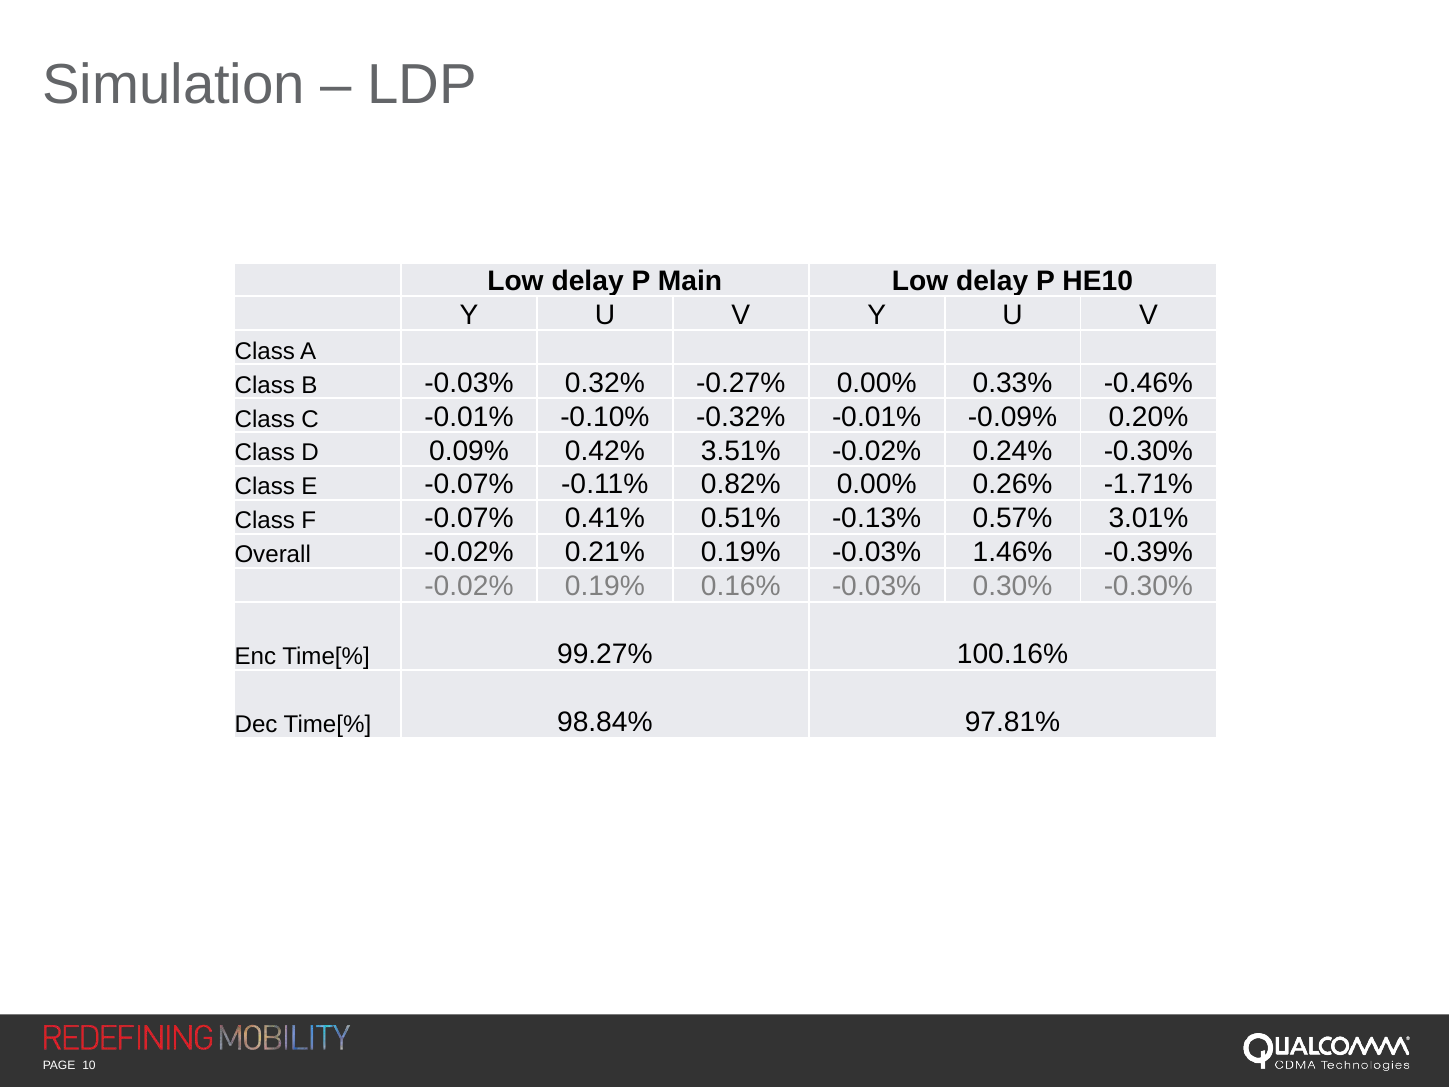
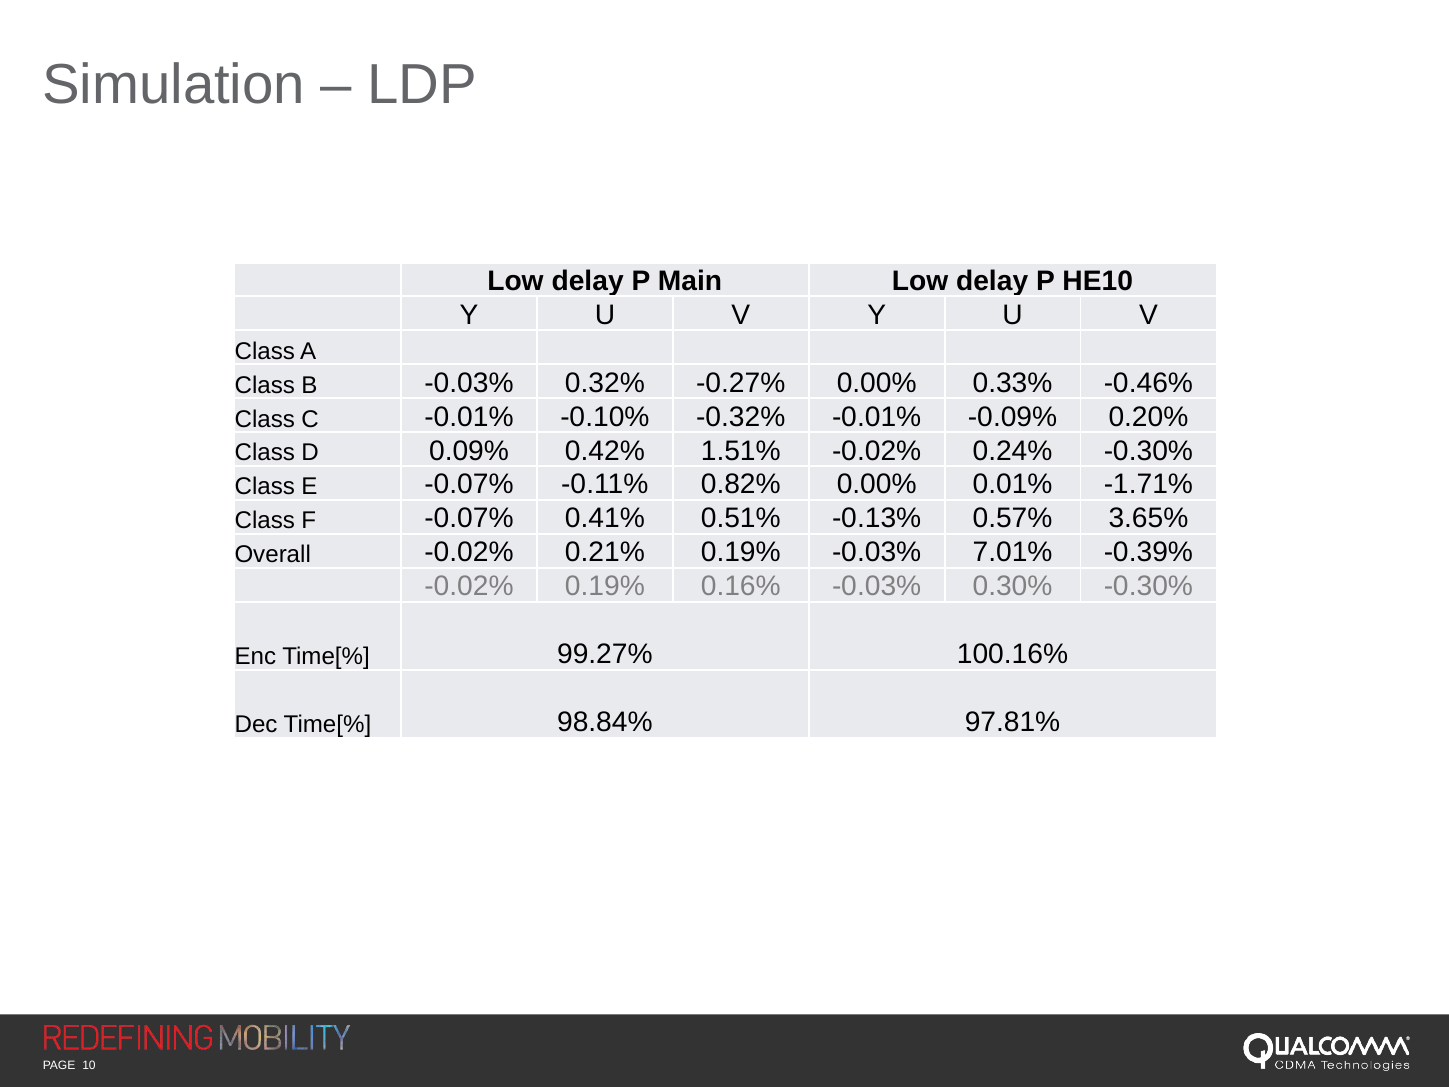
3.51%: 3.51% -> 1.51%
0.26%: 0.26% -> 0.01%
3.01%: 3.01% -> 3.65%
1.46%: 1.46% -> 7.01%
